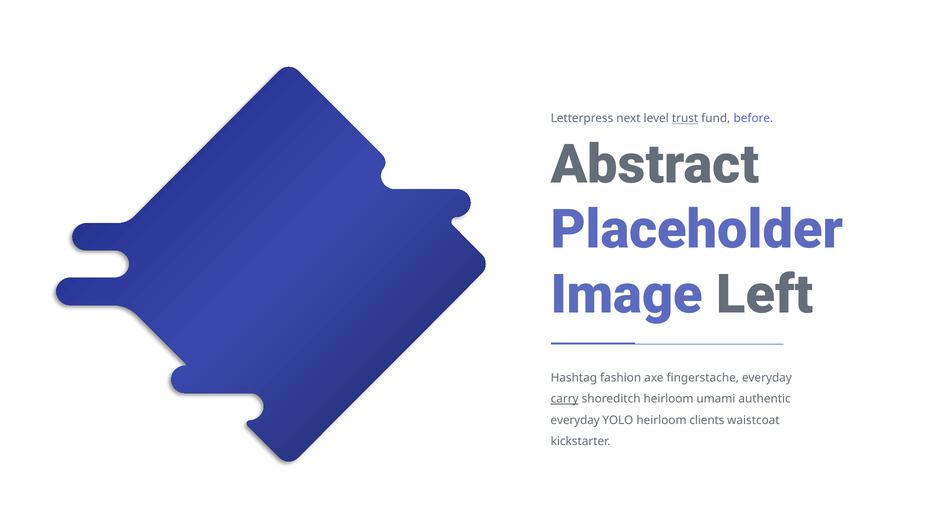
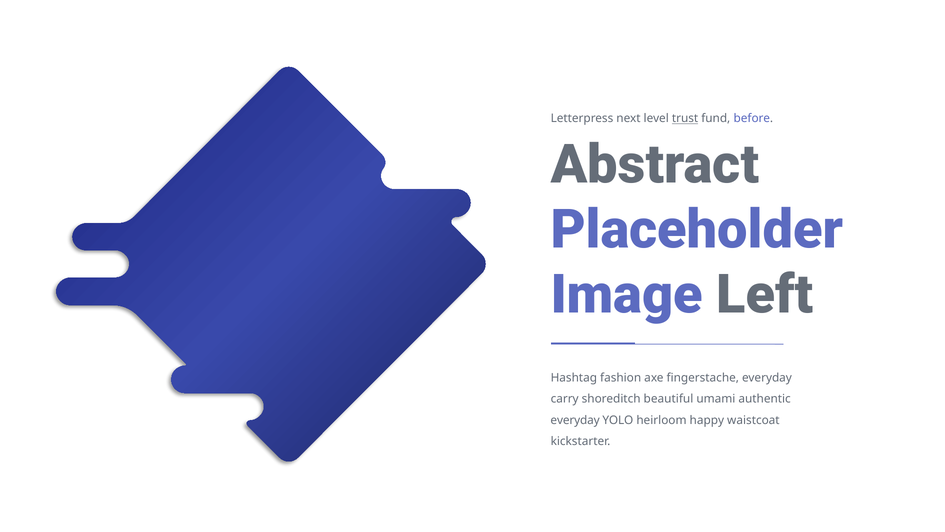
carry underline: present -> none
shoreditch heirloom: heirloom -> beautiful
clients: clients -> happy
